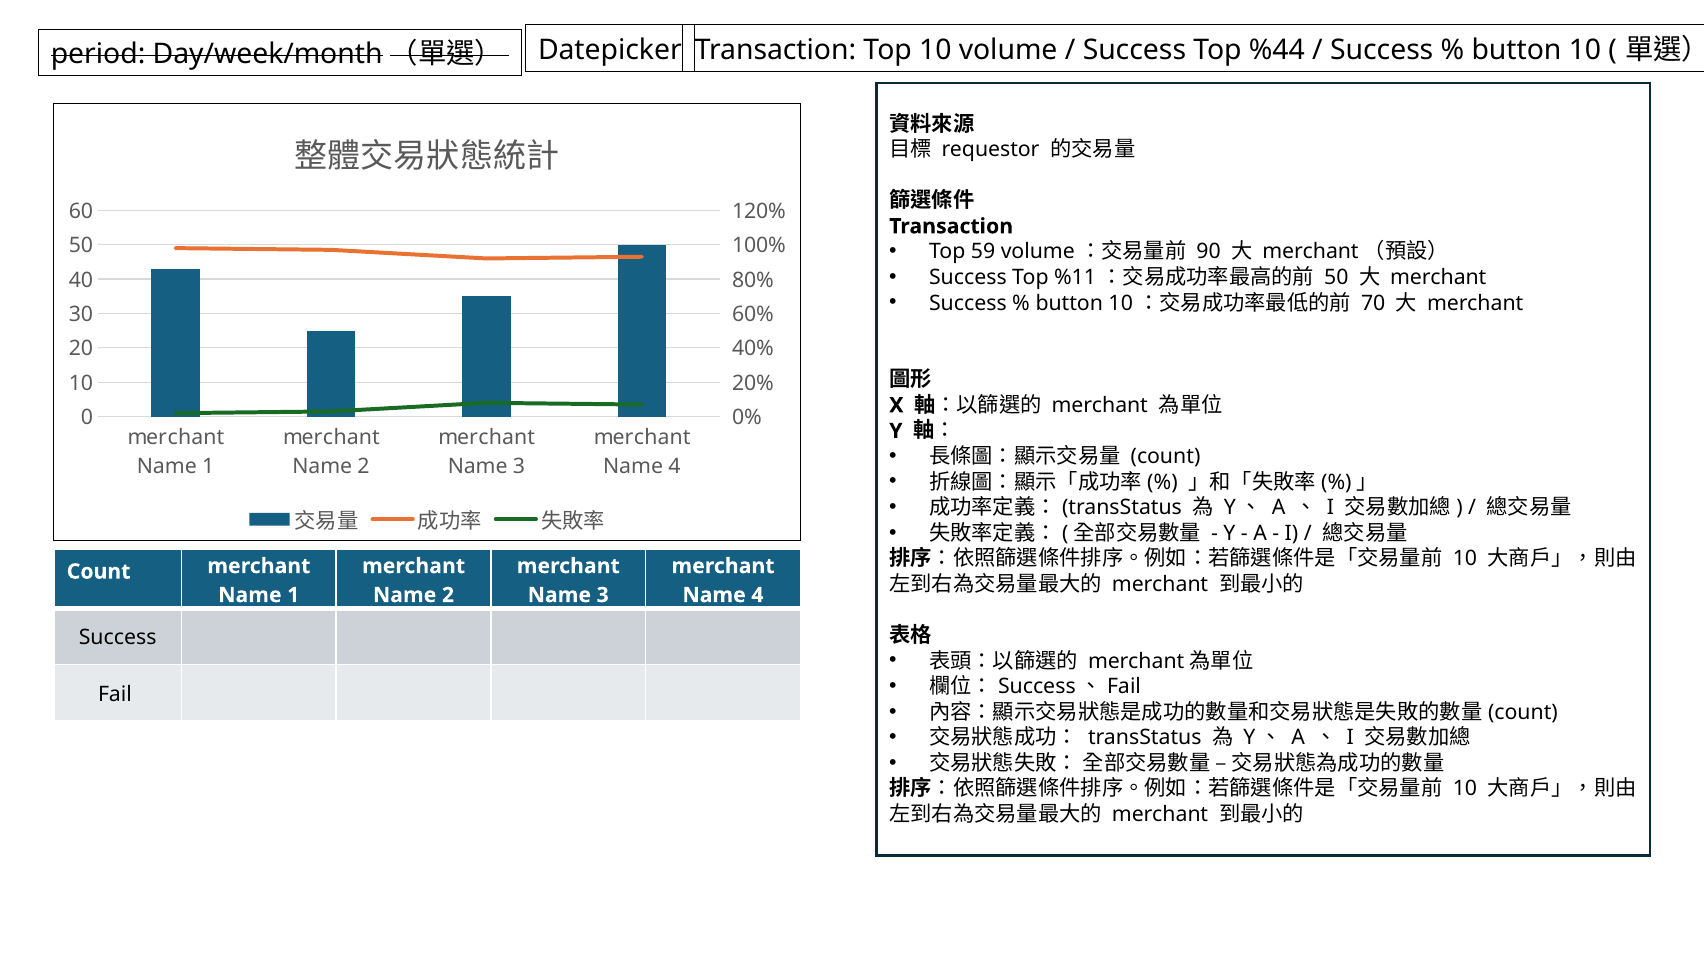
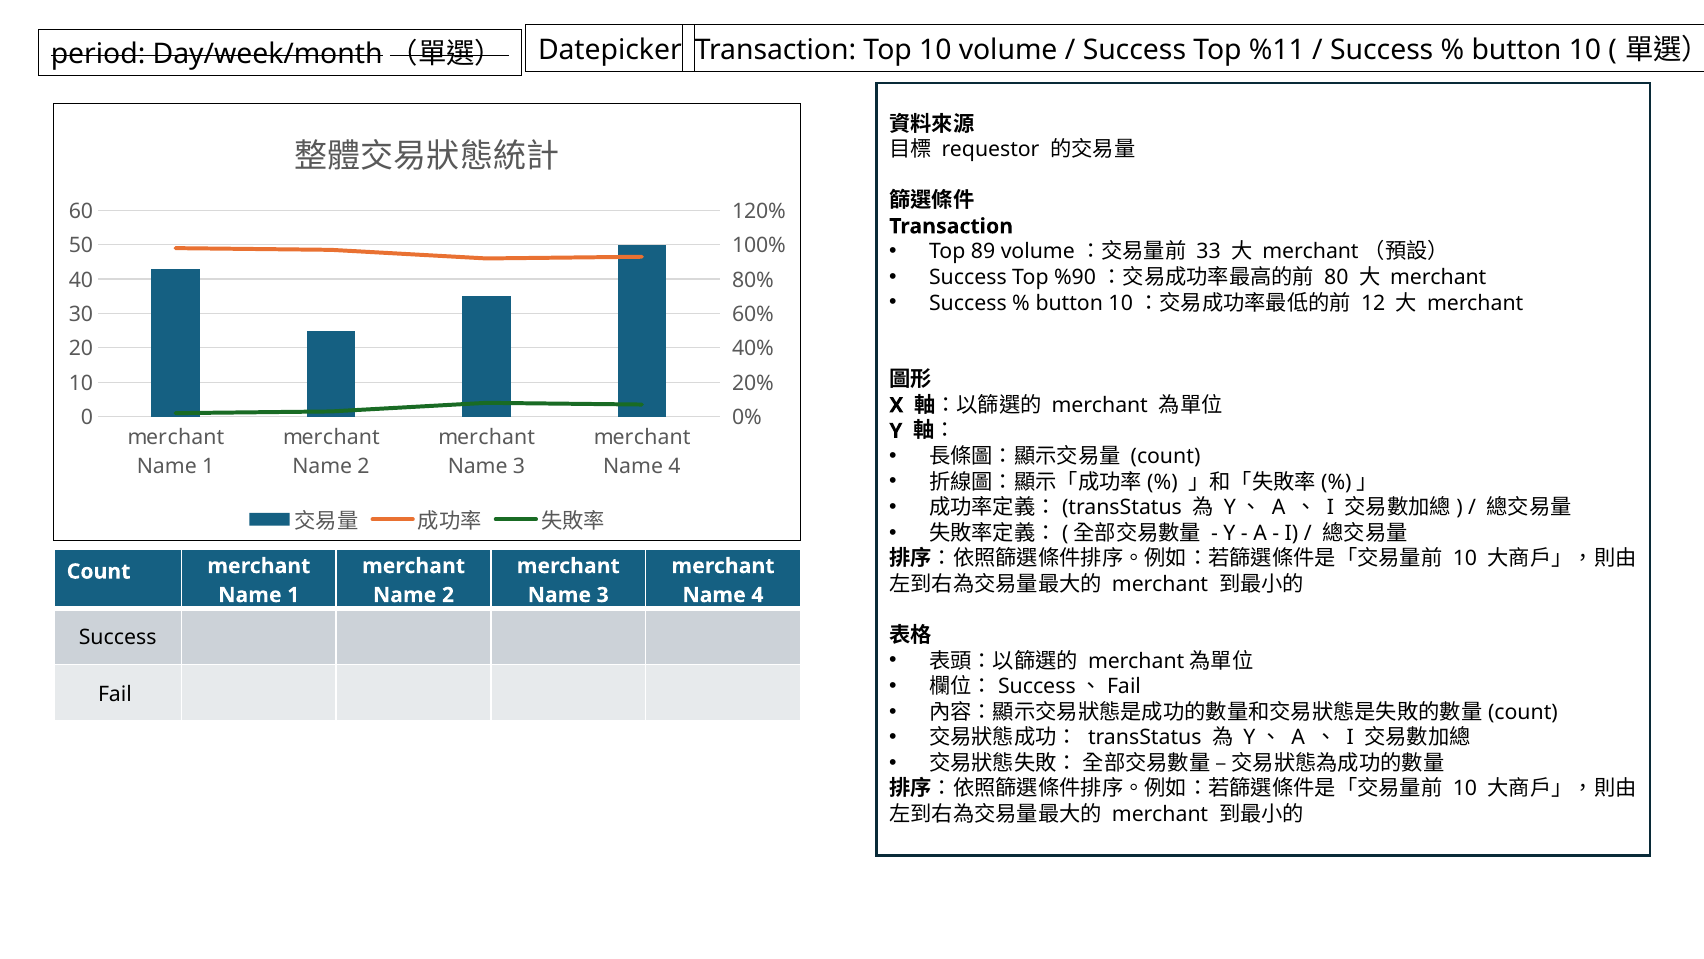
%44: %44 -> %11
59: 59 -> 89
90: 90 -> 33
%11: %11 -> %90
50 at (1336, 277): 50 -> 80
70: 70 -> 12
